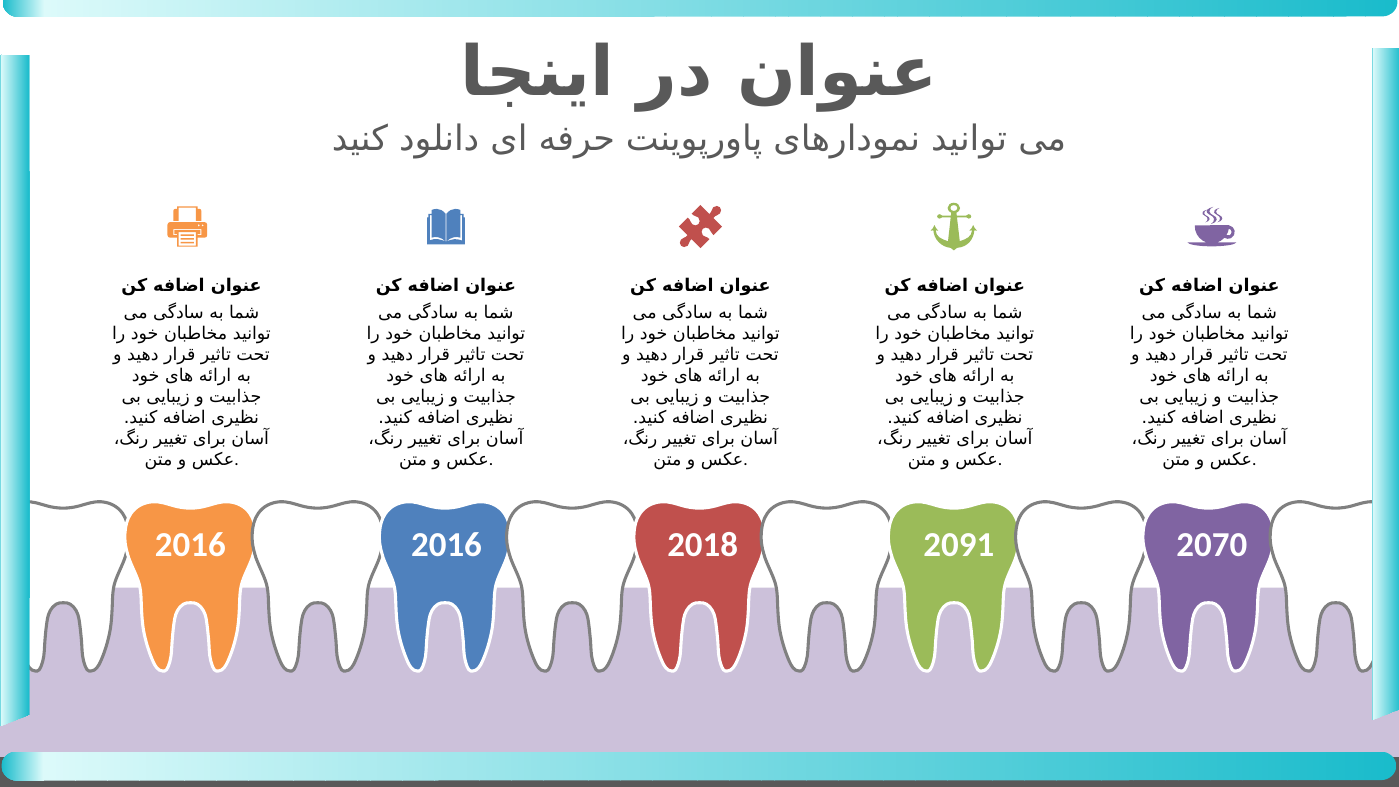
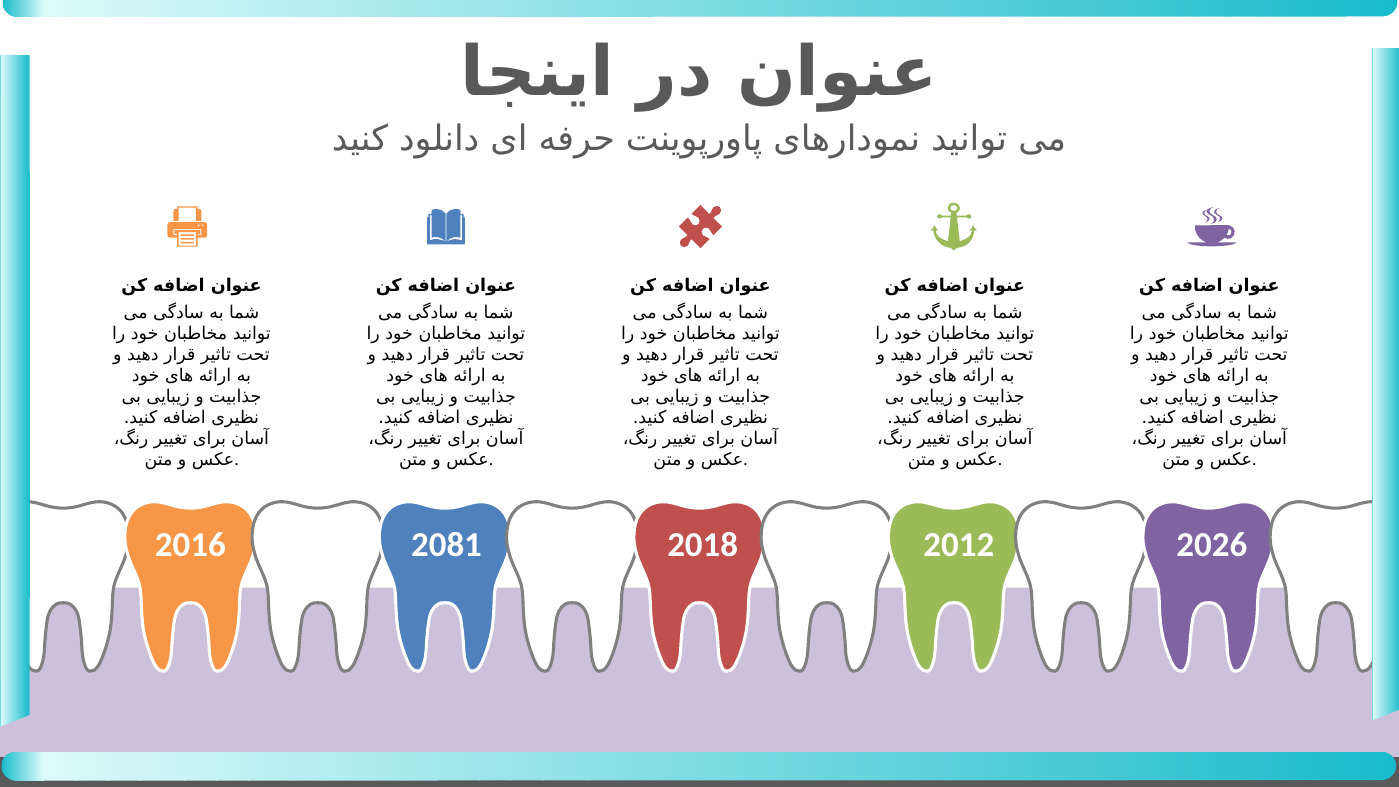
2016 2016: 2016 -> 2081
2091: 2091 -> 2012
2070: 2070 -> 2026
